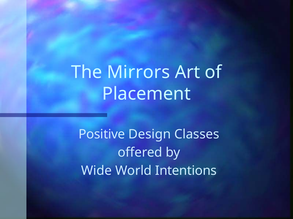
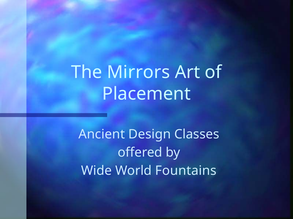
Positive: Positive -> Ancient
Intentions: Intentions -> Fountains
